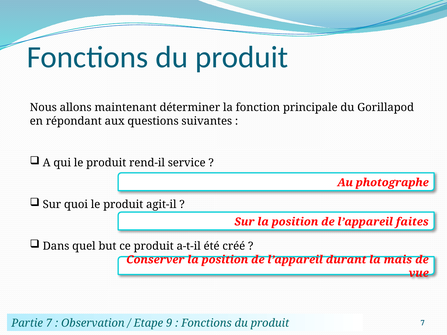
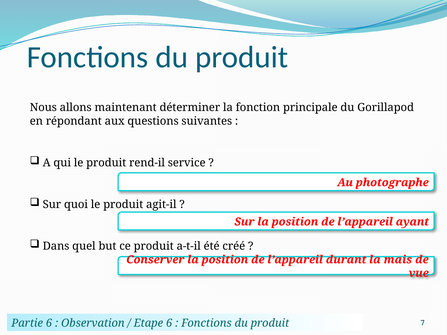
faites: faites -> ayant
Partie 7: 7 -> 6
Etape 9: 9 -> 6
